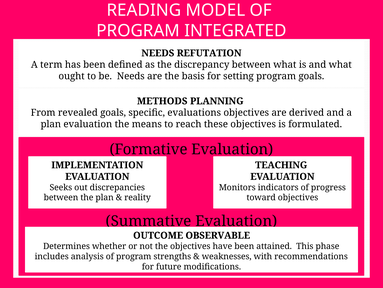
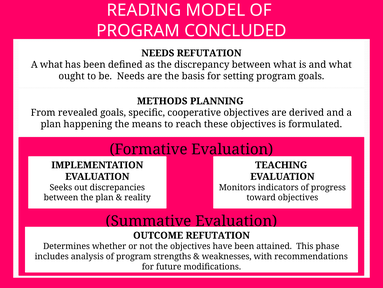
INTEGRATED: INTEGRATED -> CONCLUDED
A term: term -> what
evaluations: evaluations -> cooperative
plan evaluation: evaluation -> happening
OUTCOME OBSERVABLE: OBSERVABLE -> REFUTATION
